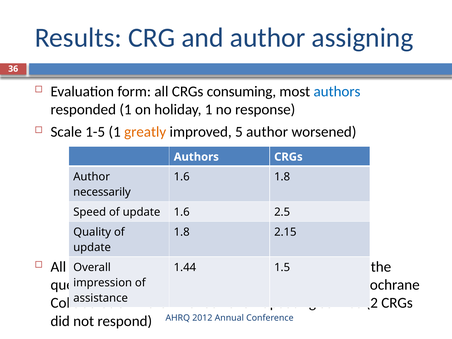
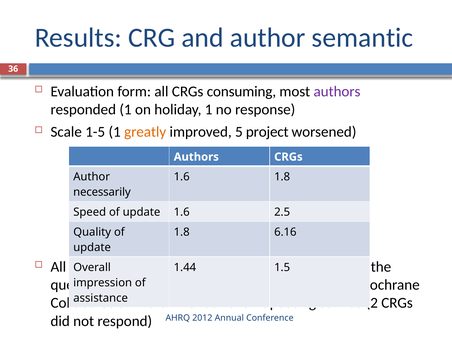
assigning: assigning -> semantic
authors at (337, 91) colour: blue -> purple
5 author: author -> project
2.15: 2.15 -> 6.16
